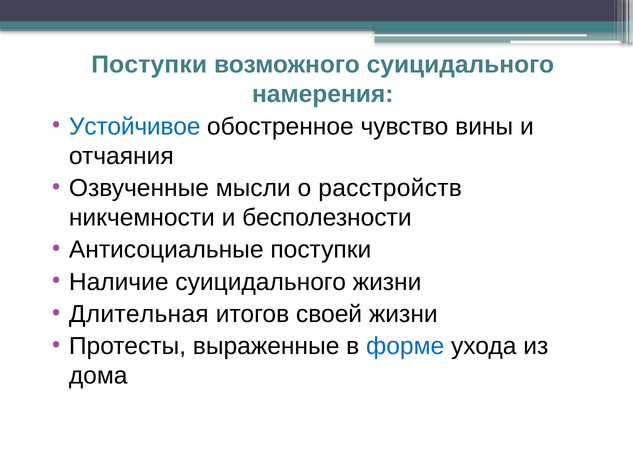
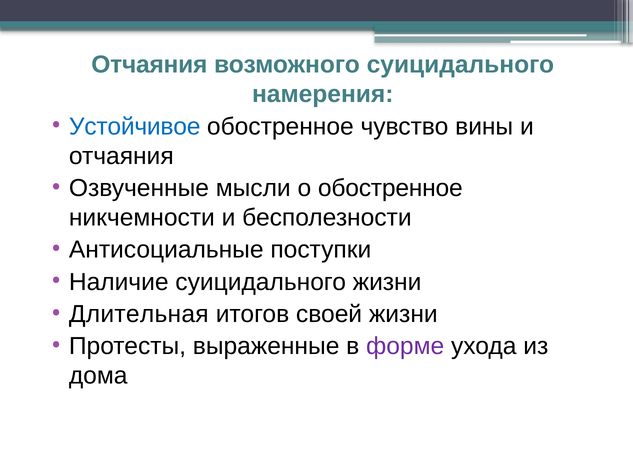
Поступки at (149, 65): Поступки -> Отчаяния
о расстройств: расстройств -> обостренное
форме colour: blue -> purple
